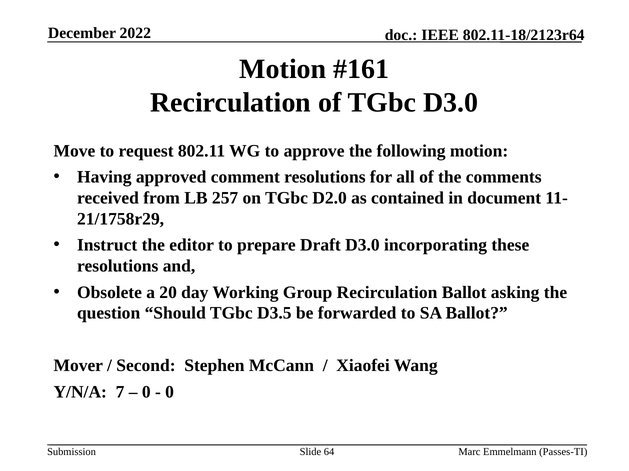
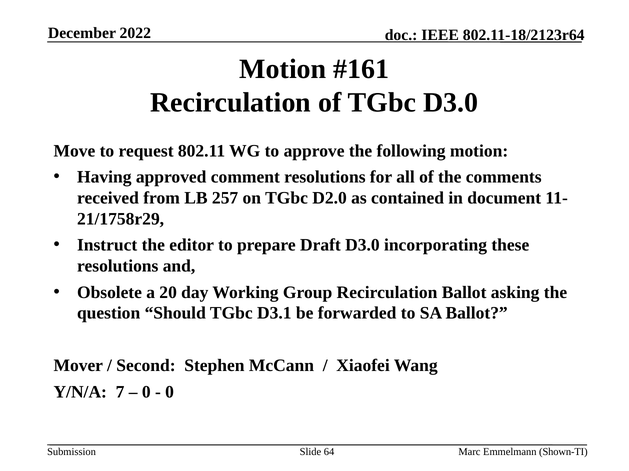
D3.5: D3.5 -> D3.1
Passes-TI: Passes-TI -> Shown-TI
